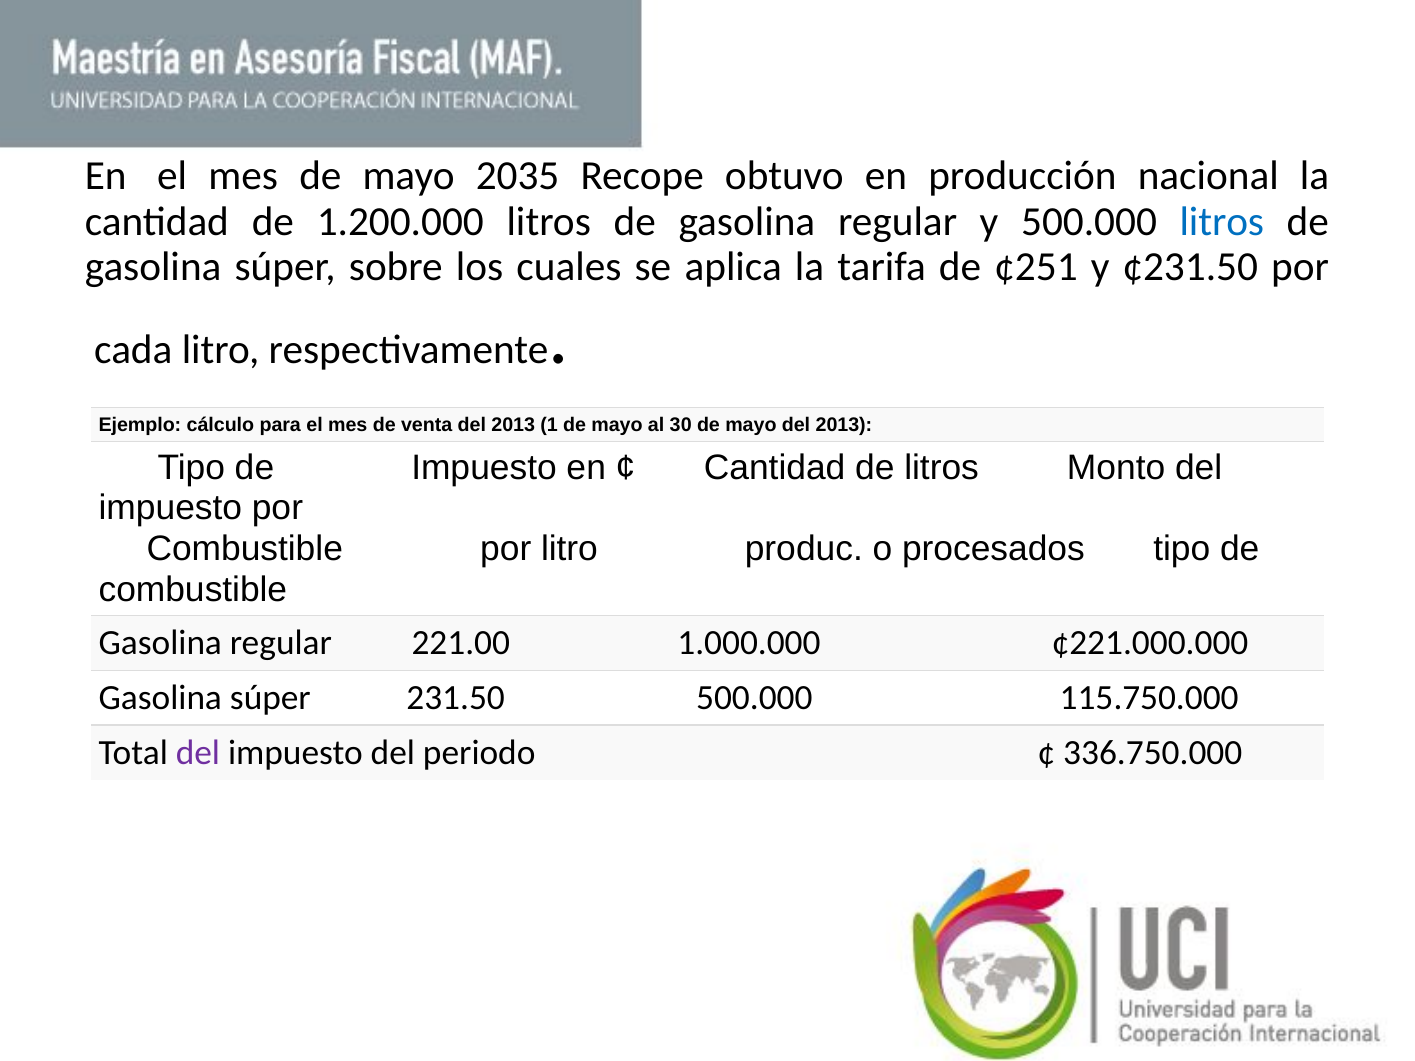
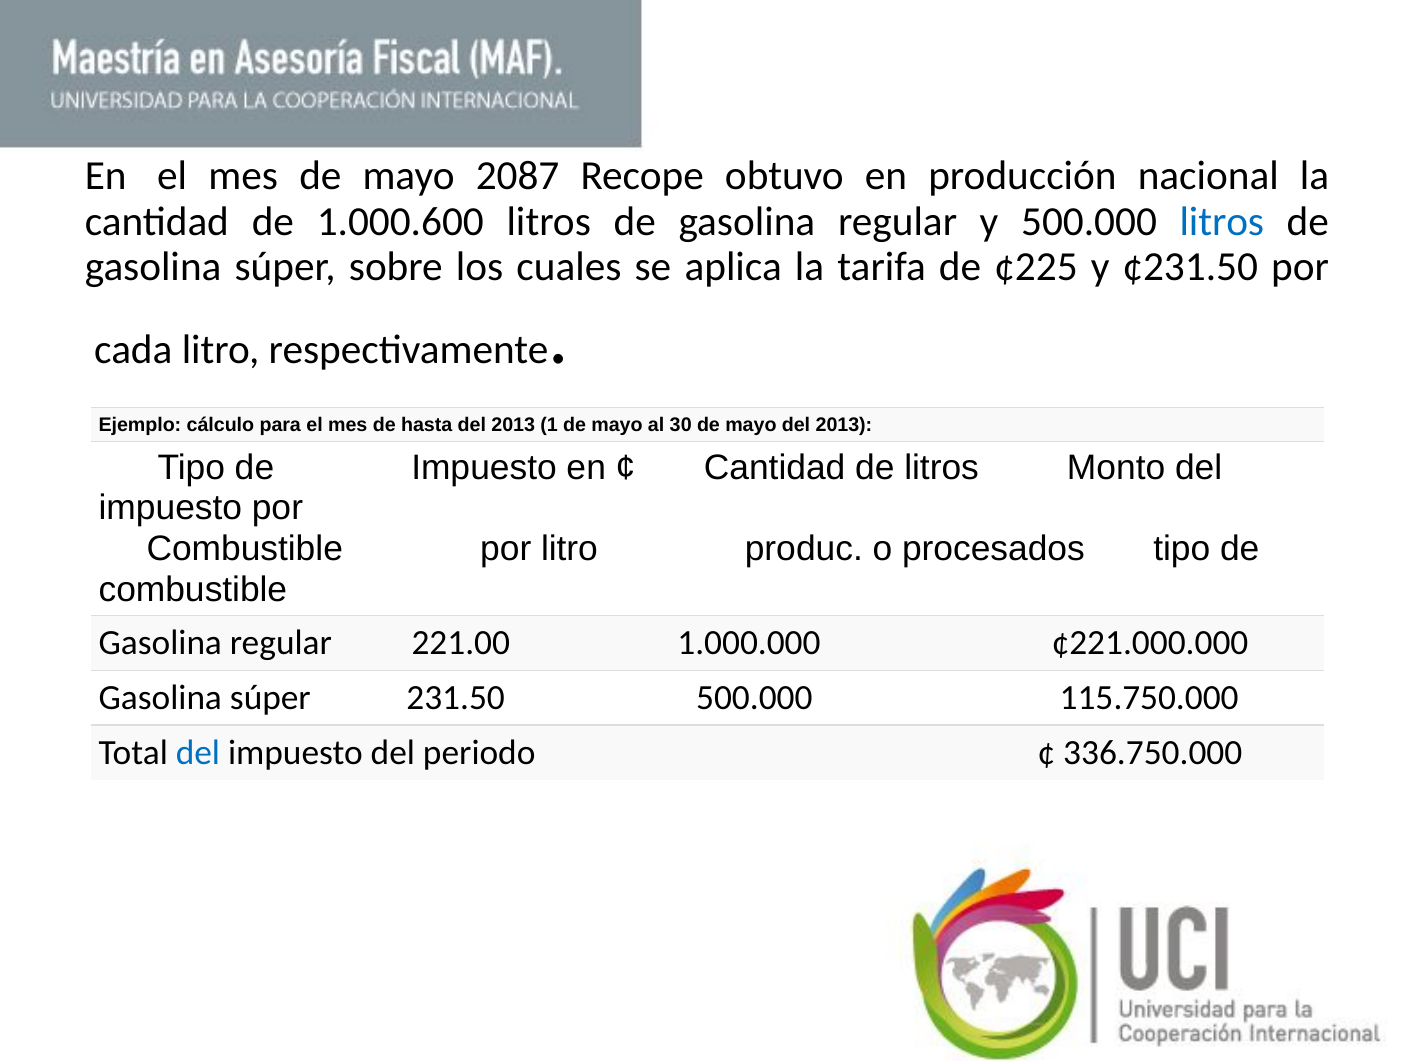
2035: 2035 -> 2087
1.200.000: 1.200.000 -> 1.000.600
¢251: ¢251 -> ¢225
venta: venta -> hasta
del at (198, 753) colour: purple -> blue
